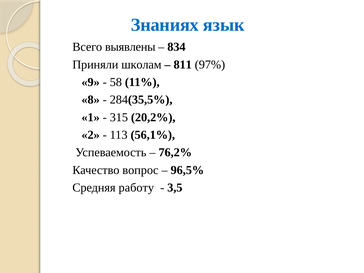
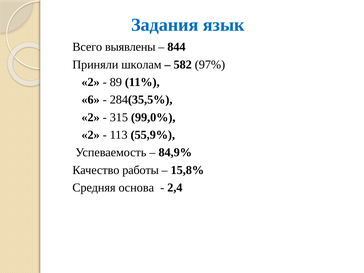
Знаниях: Знаниях -> Задания
834: 834 -> 844
811: 811 -> 582
9 at (91, 82): 9 -> 2
58: 58 -> 89
8: 8 -> 6
1 at (91, 117): 1 -> 2
20,2%: 20,2% -> 99,0%
56,1%: 56,1% -> 55,9%
76,2%: 76,2% -> 84,9%
вопрос: вопрос -> работы
96,5%: 96,5% -> 15,8%
работу: работу -> основа
3,5: 3,5 -> 2,4
